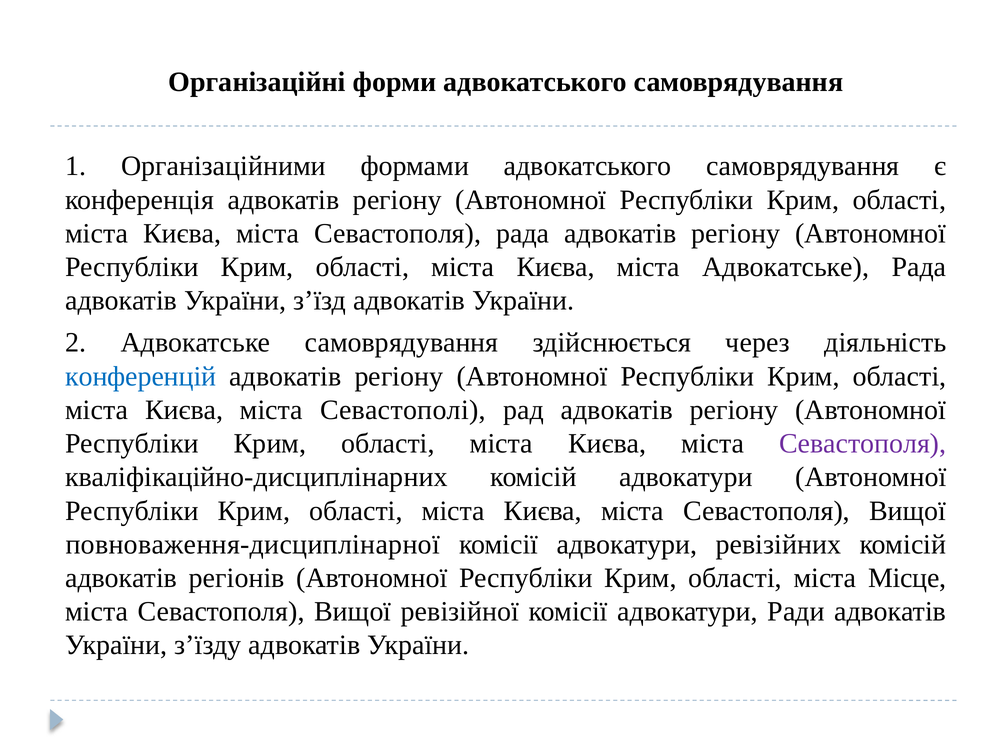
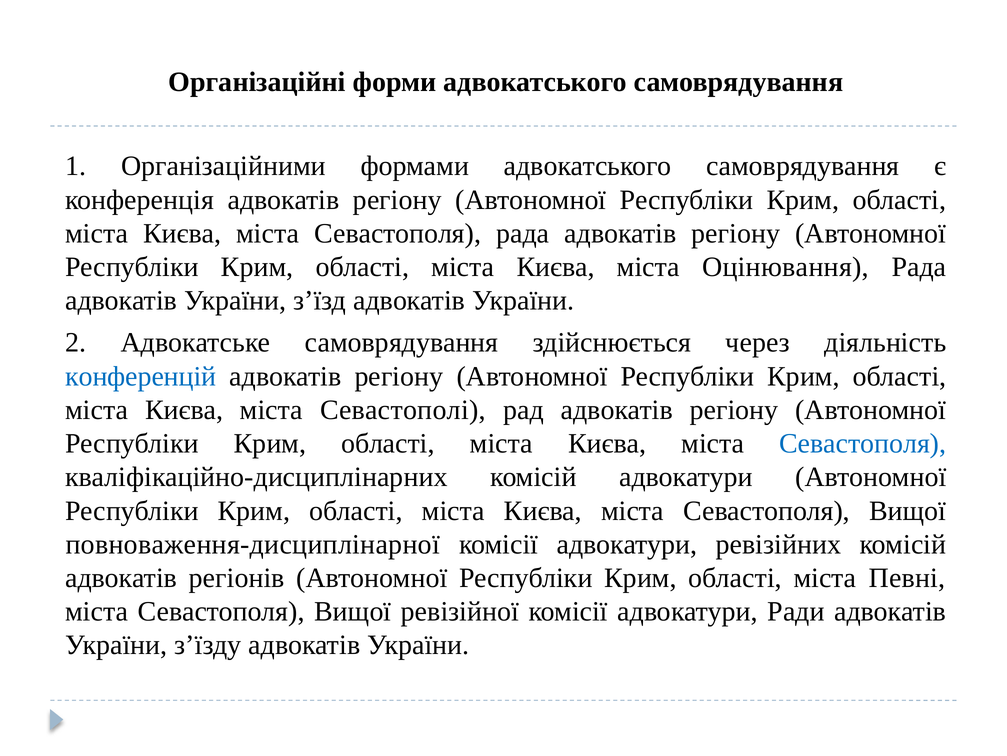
міста Адвокатське: Адвокатське -> Оцінювання
Севастополя at (863, 443) colour: purple -> blue
Місце: Місце -> Певні
